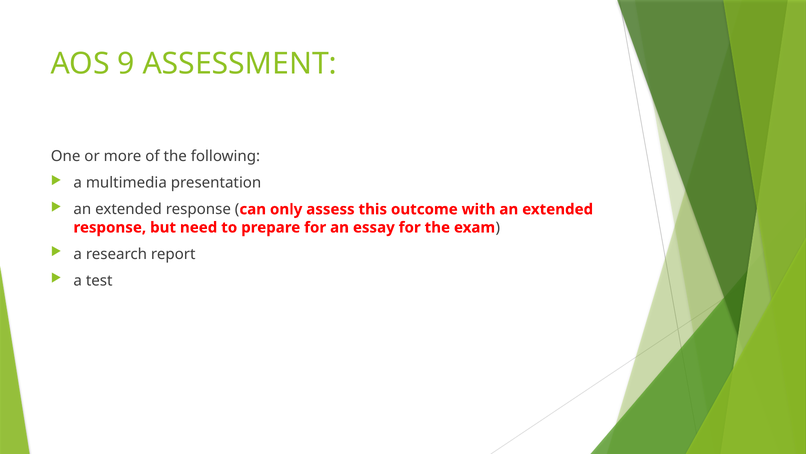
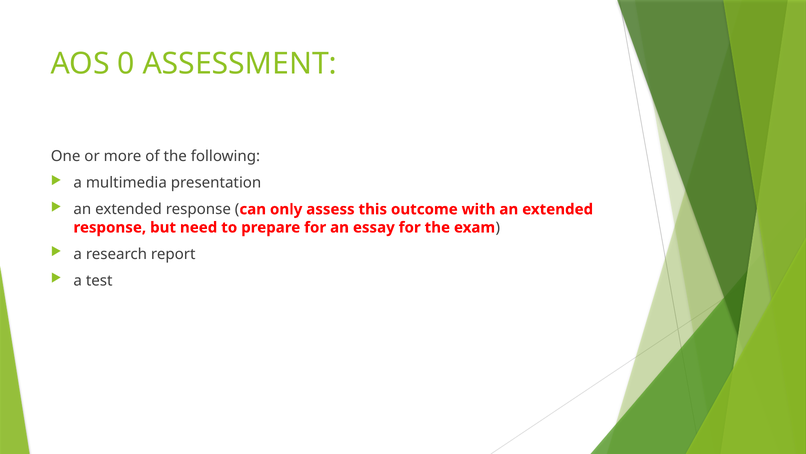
9: 9 -> 0
